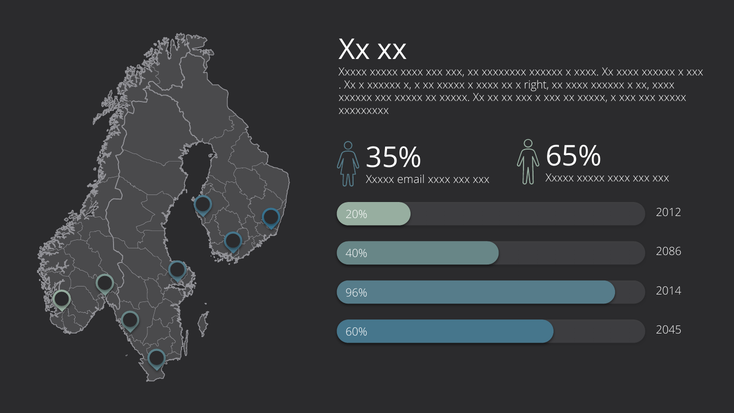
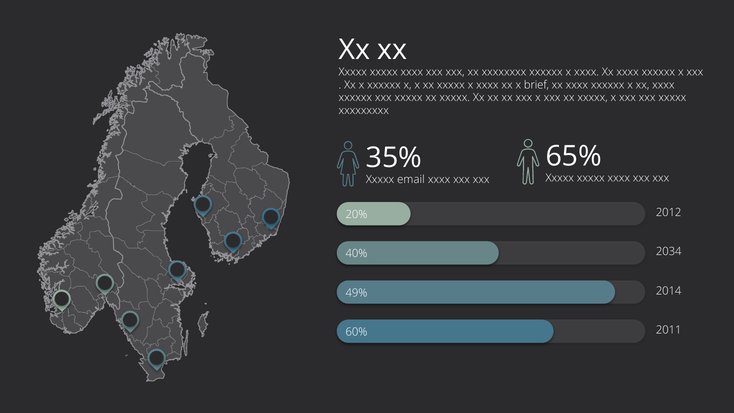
right: right -> brief
2086: 2086 -> 2034
96%: 96% -> 49%
2045: 2045 -> 2011
